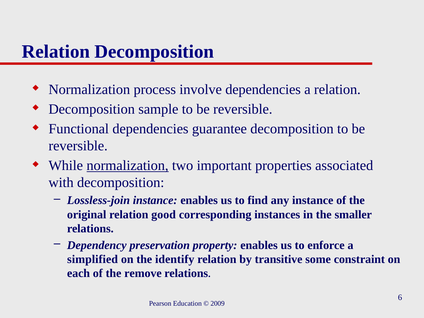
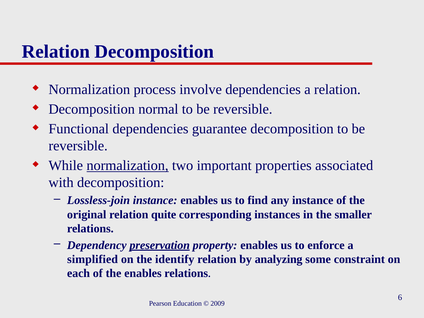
sample: sample -> normal
good: good -> quite
preservation underline: none -> present
transitive: transitive -> analyzing
the remove: remove -> enables
